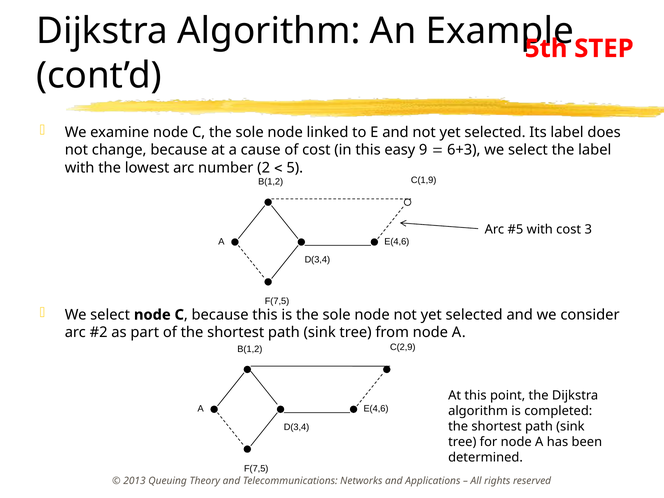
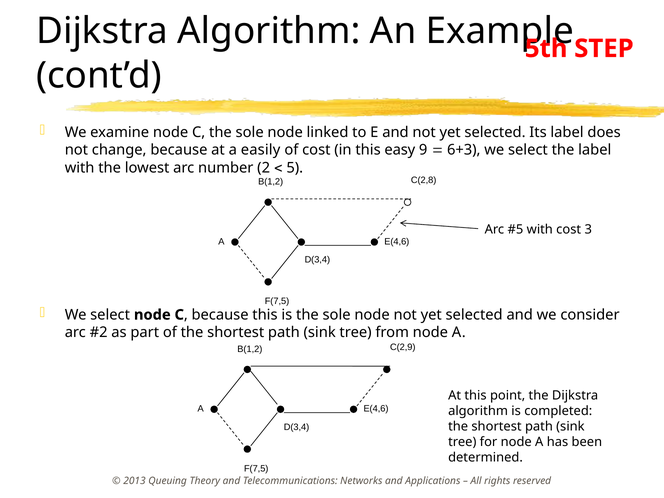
cause: cause -> easily
C(1,9: C(1,9 -> C(2,8
